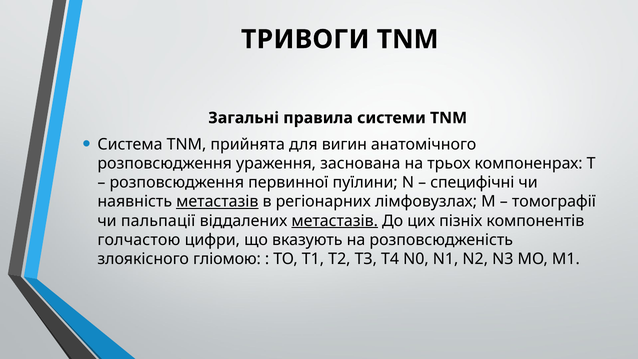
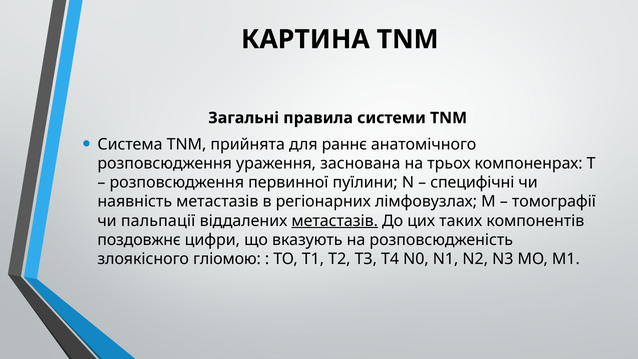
ТРИВОГИ: ТРИВОГИ -> КАРТИНА
вигин: вигин -> раннє
метастазів at (217, 202) underline: present -> none
пізніх: пізніх -> таких
голчастою: голчастою -> поздовжнє
